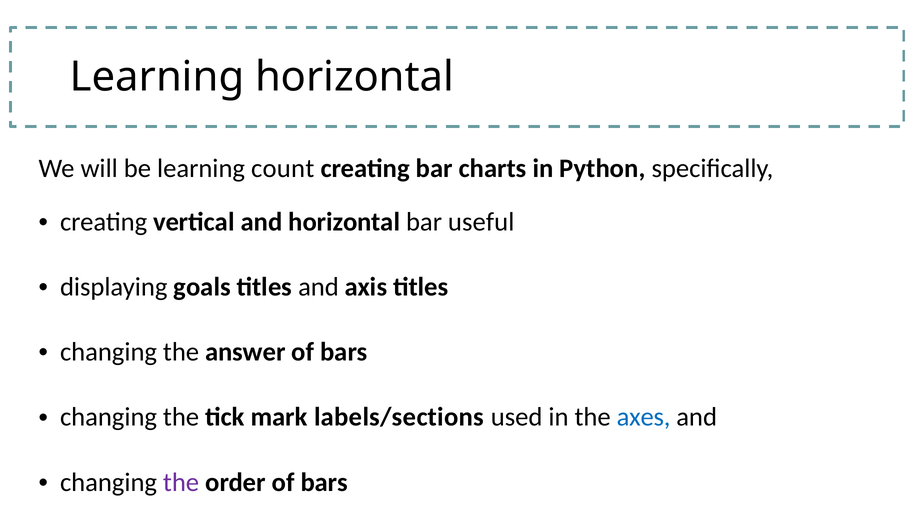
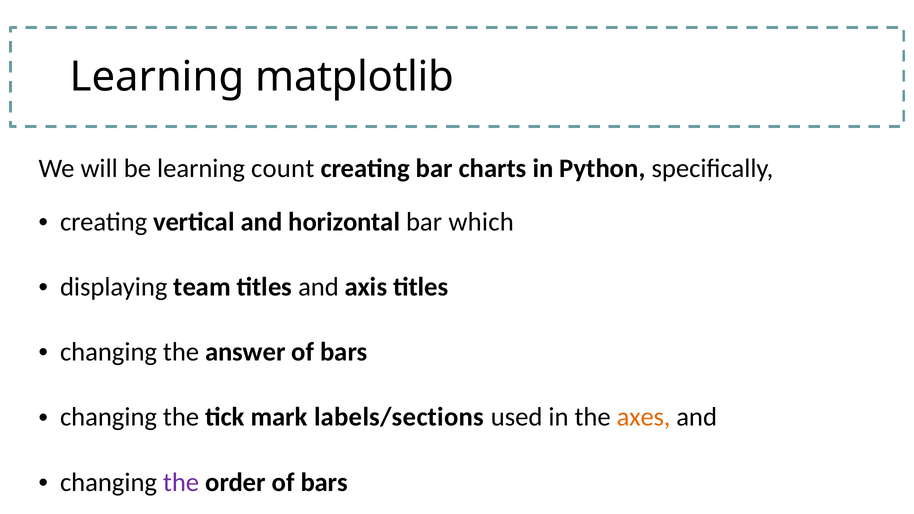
Learning horizontal: horizontal -> matplotlib
useful: useful -> which
goals: goals -> team
axes colour: blue -> orange
